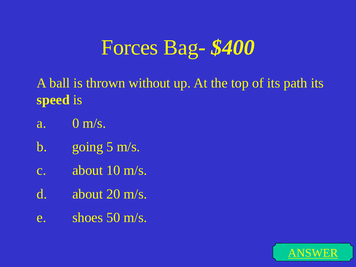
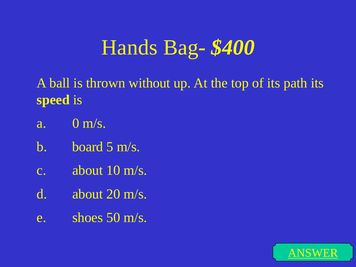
Forces: Forces -> Hands
going: going -> board
